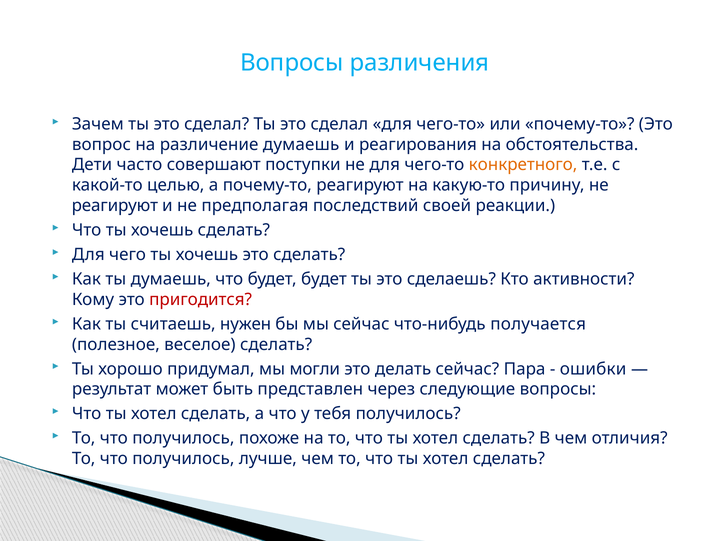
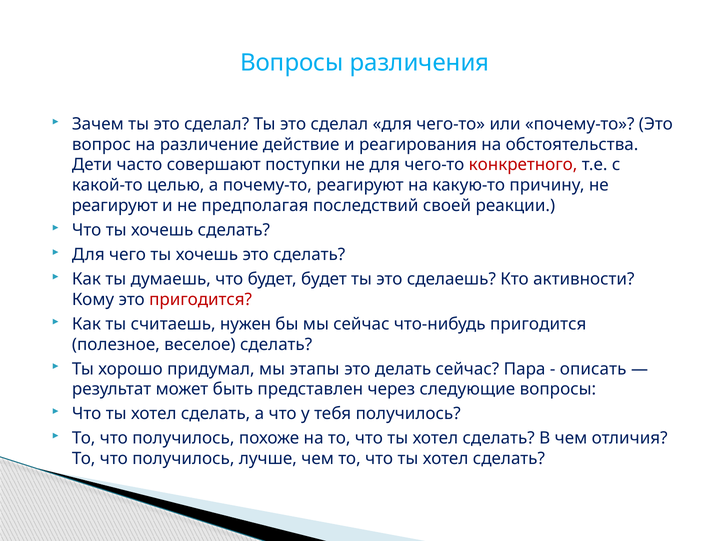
различение думаешь: думаешь -> действие
конкретного colour: orange -> red
что-нибудь получается: получается -> пригодится
могли: могли -> этапы
ошибки: ошибки -> описать
